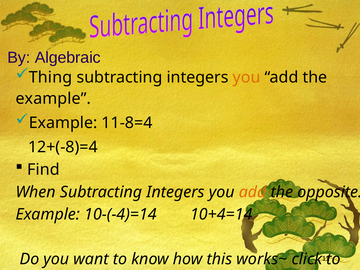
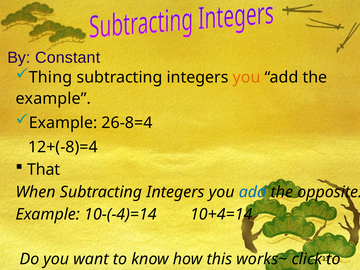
Algebraic: Algebraic -> Constant
11-8=4: 11-8=4 -> 26-8=4
Find at (43, 170): Find -> That
add at (253, 192) colour: orange -> blue
